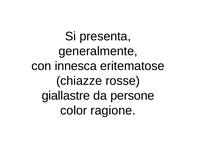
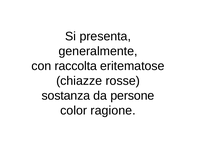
innesca: innesca -> raccolta
giallastre: giallastre -> sostanza
